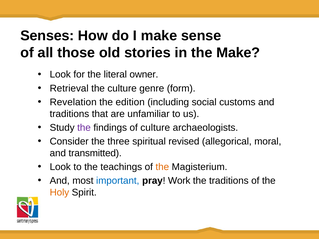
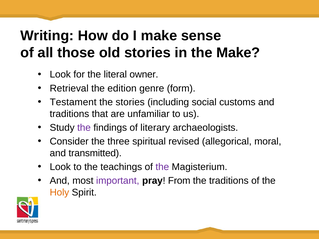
Senses: Senses -> Writing
the culture: culture -> edition
Revelation: Revelation -> Testament
the edition: edition -> stories
of culture: culture -> literary
the at (162, 167) colour: orange -> purple
important colour: blue -> purple
Work: Work -> From
